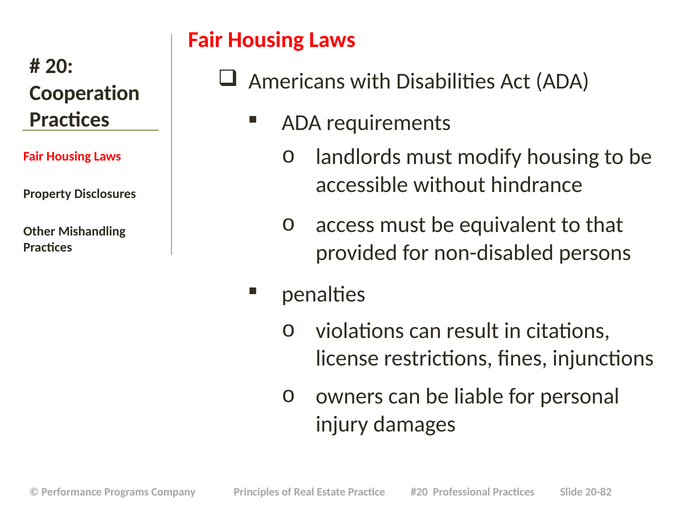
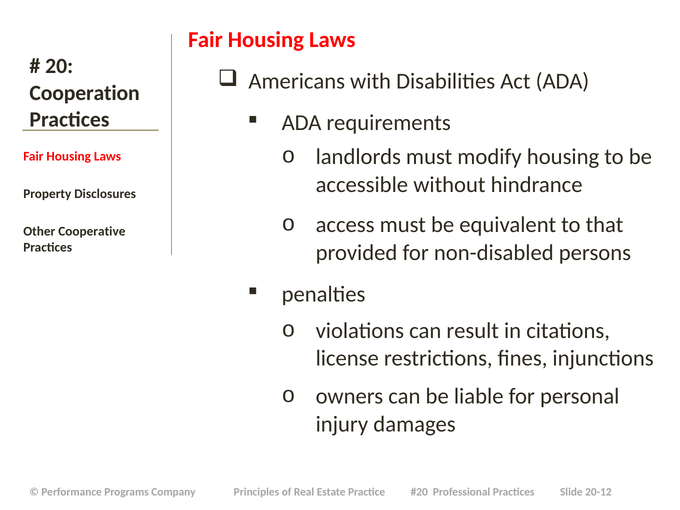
Mishandling: Mishandling -> Cooperative
20-82: 20-82 -> 20-12
